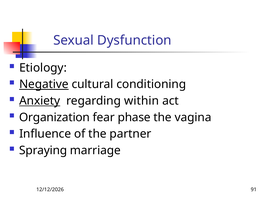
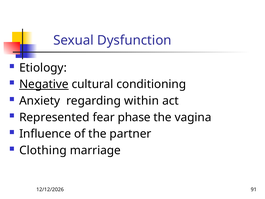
Anxiety underline: present -> none
Organization: Organization -> Represented
Spraying: Spraying -> Clothing
